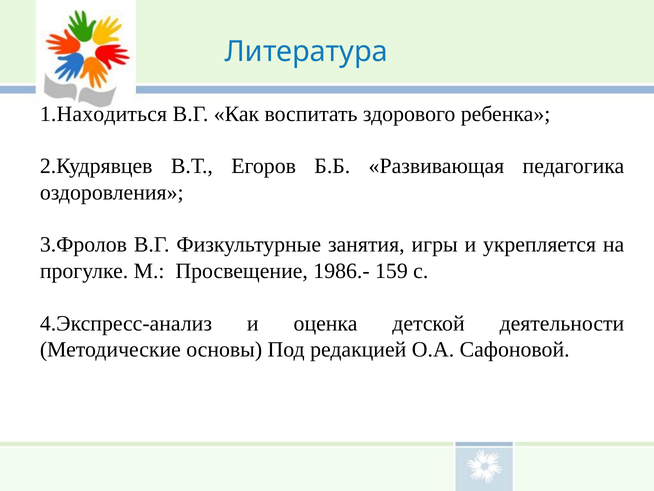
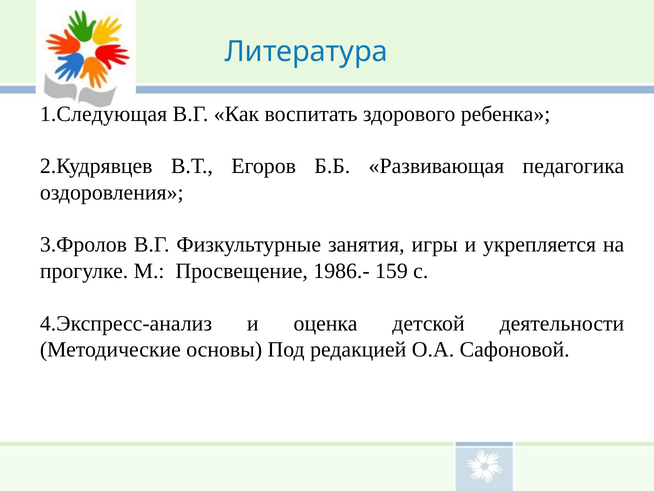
1.Находиться: 1.Находиться -> 1.Следующая
